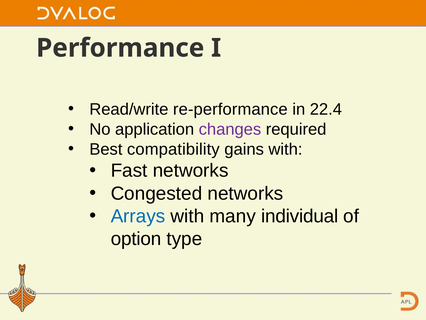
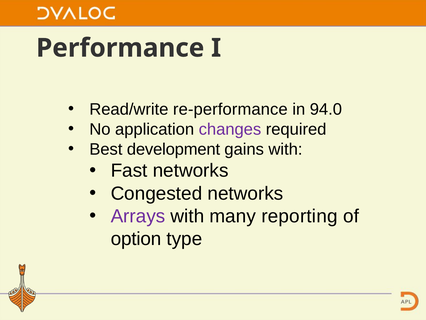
22.4: 22.4 -> 94.0
compatibility: compatibility -> development
Arrays colour: blue -> purple
individual: individual -> reporting
